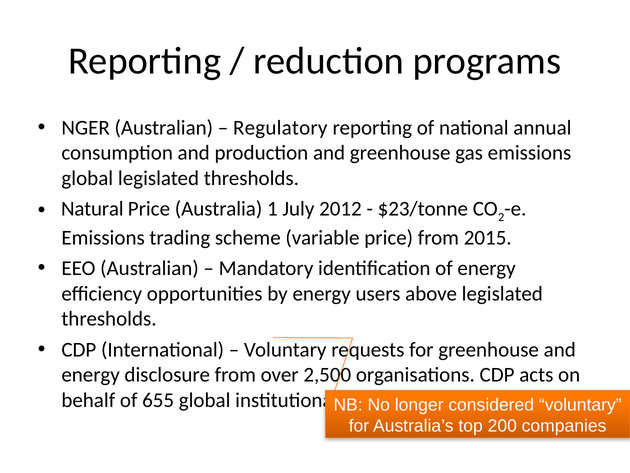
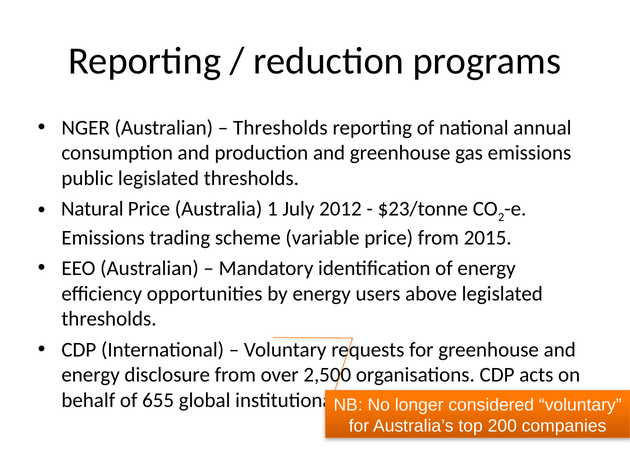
Regulatory at (280, 127): Regulatory -> Thresholds
global at (87, 178): global -> public
